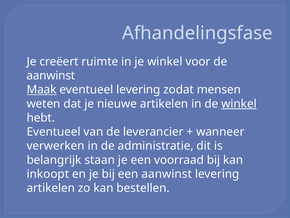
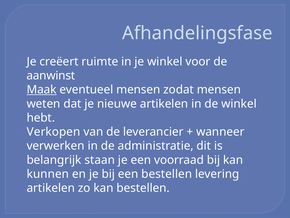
eventueel levering: levering -> mensen
winkel at (239, 104) underline: present -> none
Eventueel at (54, 132): Eventueel -> Verkopen
inkoopt: inkoopt -> kunnen
een aanwinst: aanwinst -> bestellen
